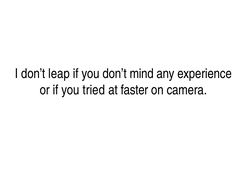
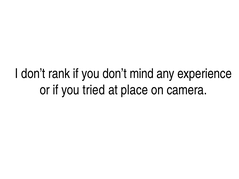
leap: leap -> rank
faster: faster -> place
